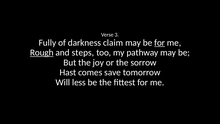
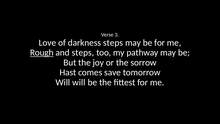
Fully: Fully -> Love
darkness claim: claim -> steps
for at (160, 43) underline: present -> none
Will less: less -> will
